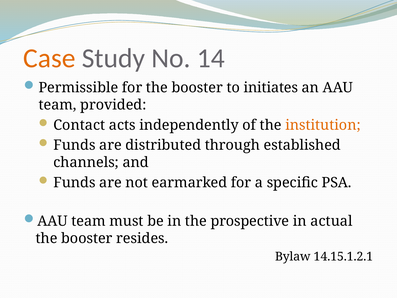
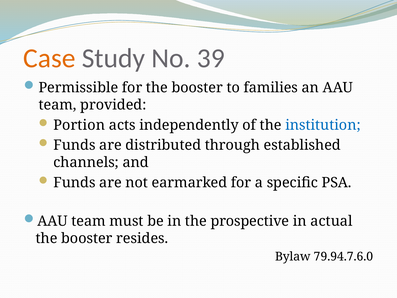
14: 14 -> 39
initiates: initiates -> families
Contact: Contact -> Portion
institution colour: orange -> blue
14.15.1.2.1: 14.15.1.2.1 -> 79.94.7.6.0
